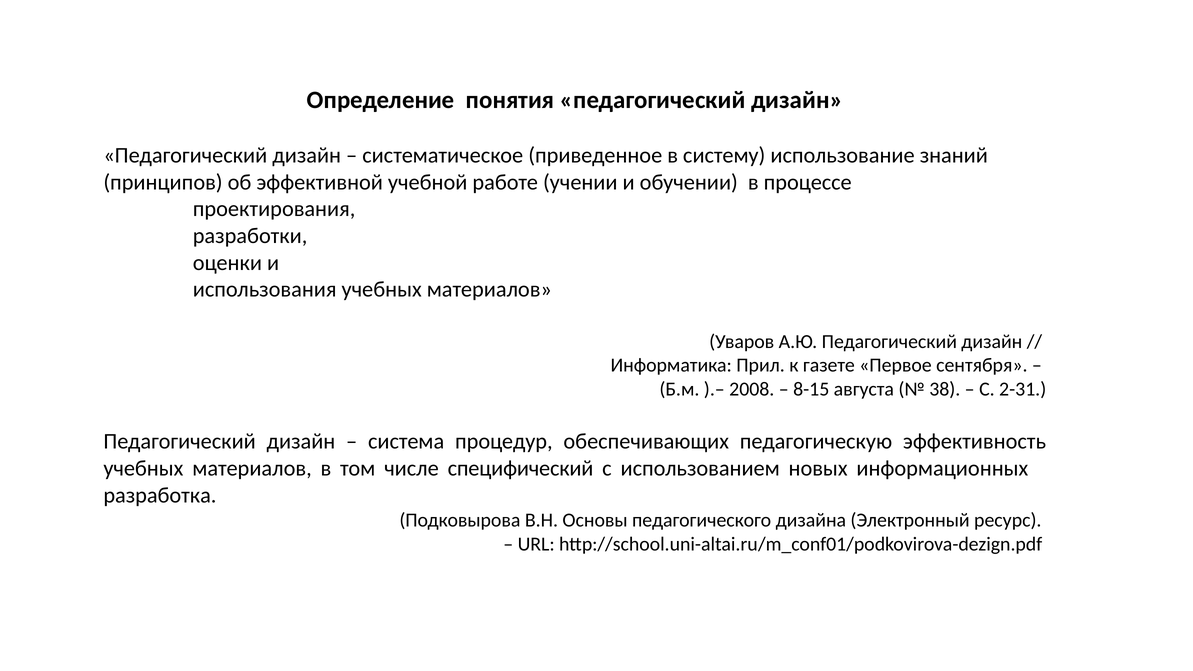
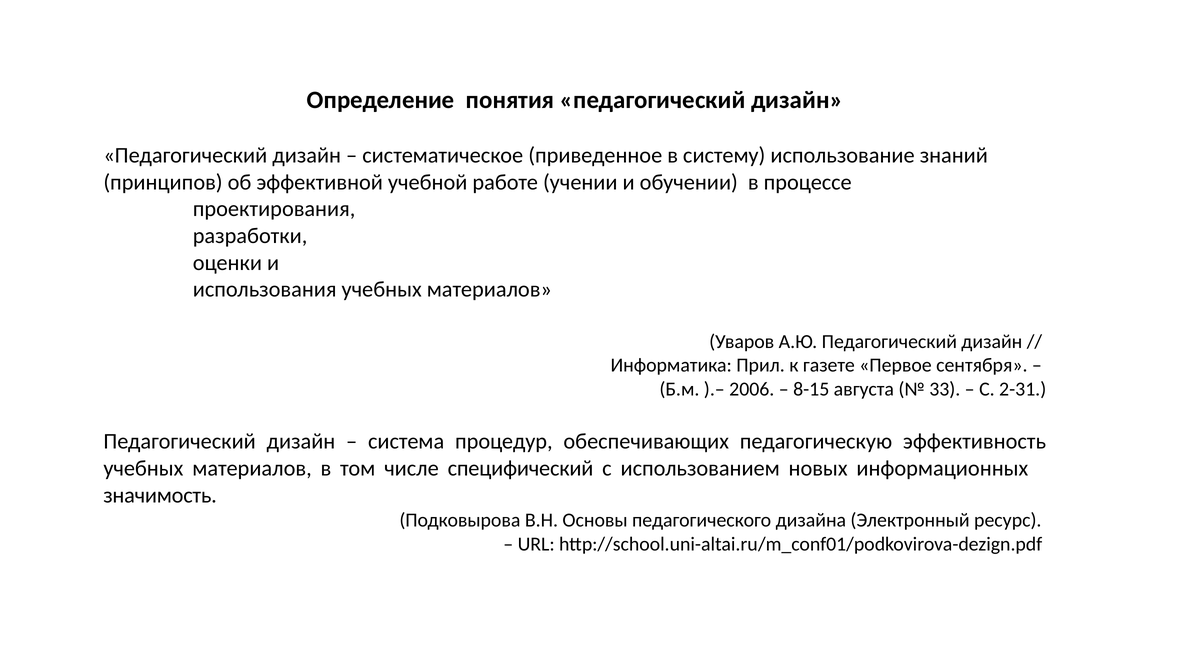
2008: 2008 -> 2006
38: 38 -> 33
разработка: разработка -> значимость
